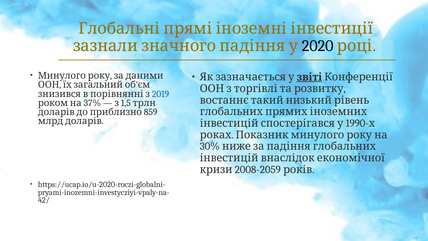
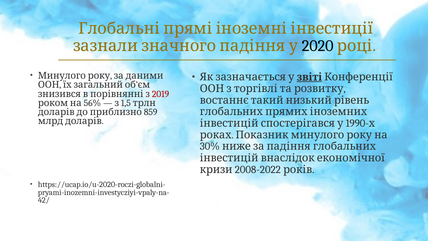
2019 colour: blue -> red
37%: 37% -> 56%
2008-2059: 2008-2059 -> 2008-2022
